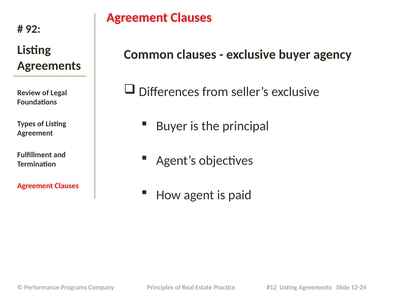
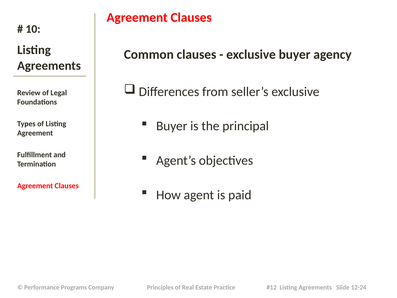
92: 92 -> 10
